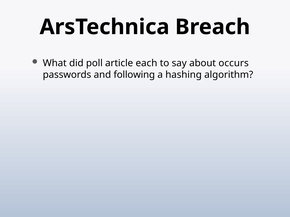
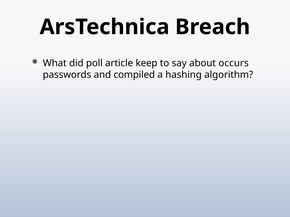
each: each -> keep
following: following -> compiled
